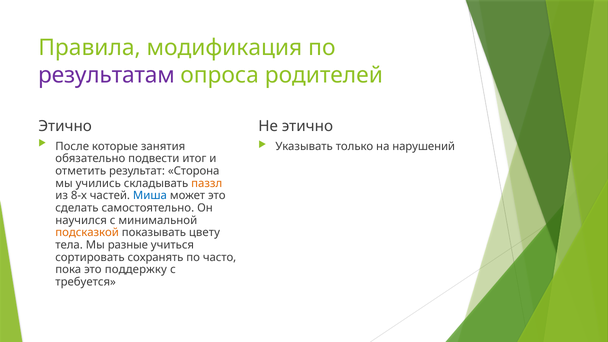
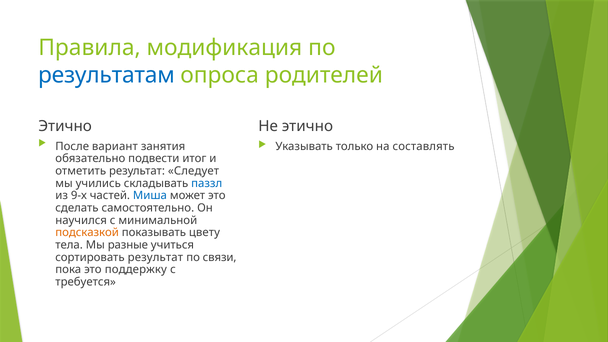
результатам colour: purple -> blue
которые: которые -> вариант
нарушений: нарушений -> составлять
Сторона: Сторона -> Следует
паззл colour: orange -> blue
8-х: 8-х -> 9-х
сортировать сохранять: сохранять -> результат
часто: часто -> связи
